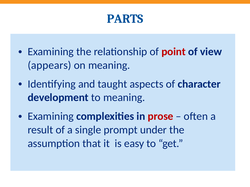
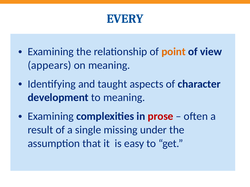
PARTS: PARTS -> EVERY
point colour: red -> orange
prompt: prompt -> missing
